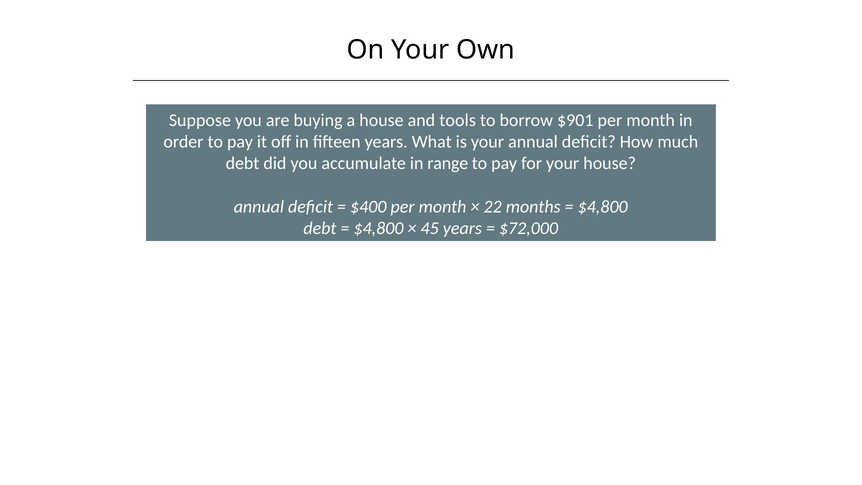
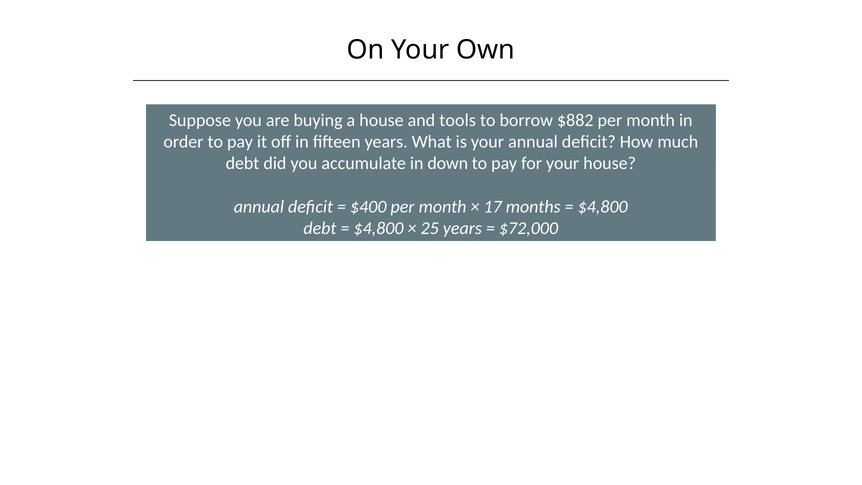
$901: $901 -> $882
range: range -> down
22: 22 -> 17
45: 45 -> 25
